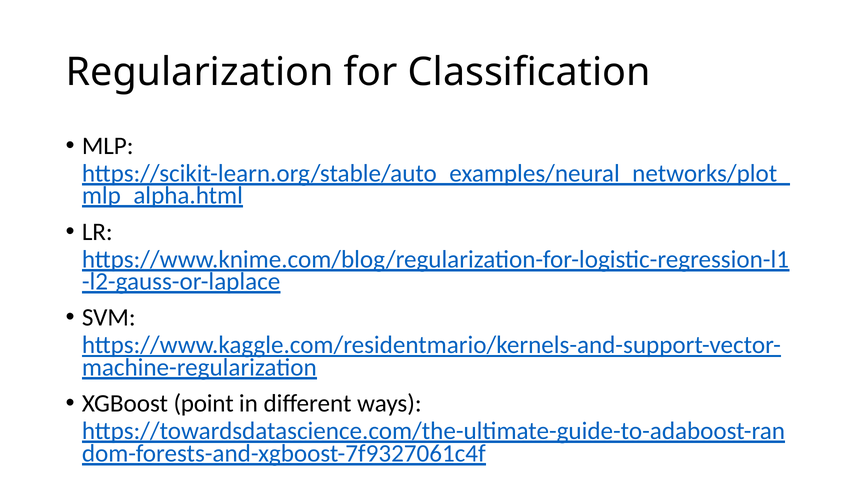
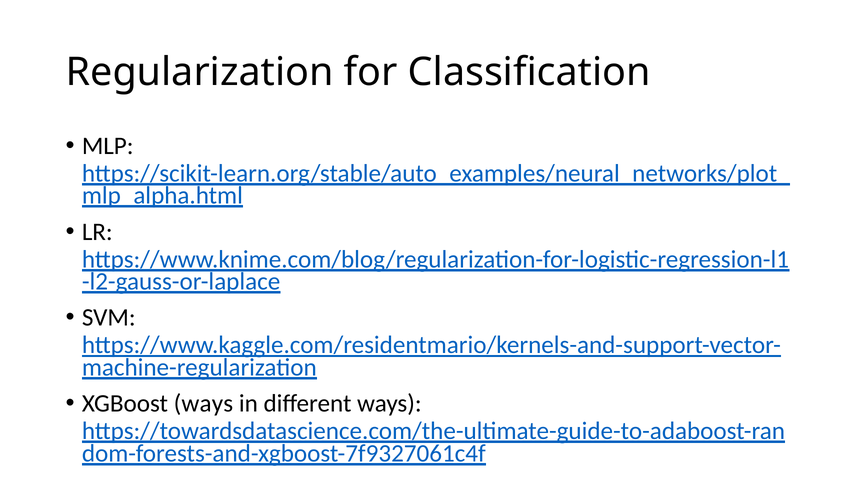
XGBoost point: point -> ways
